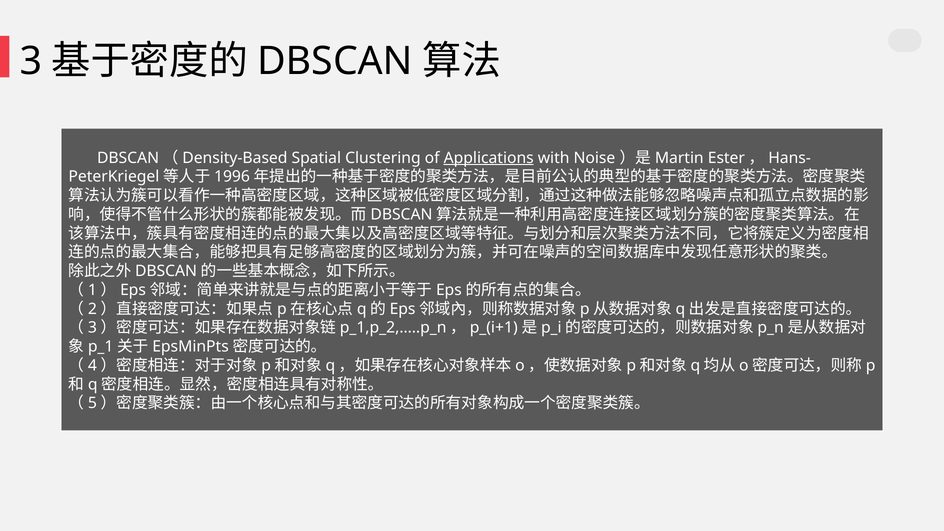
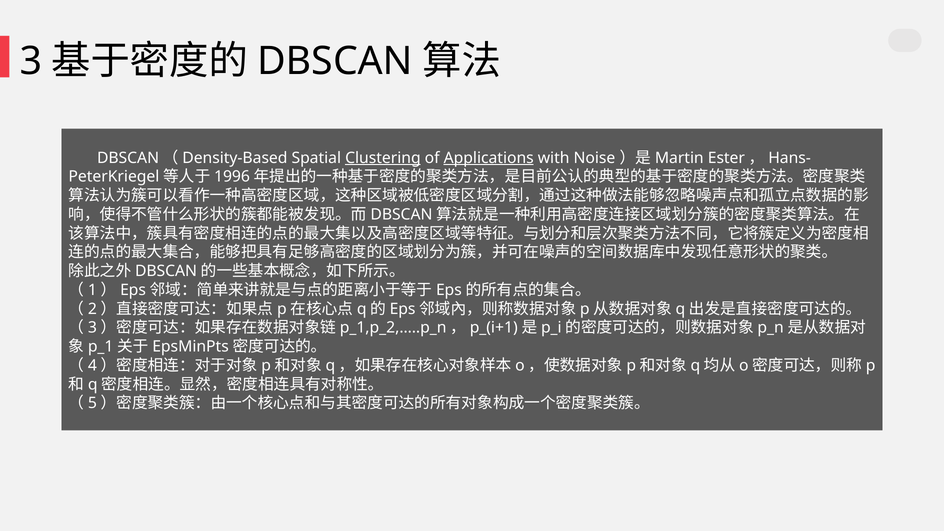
Clustering underline: none -> present
